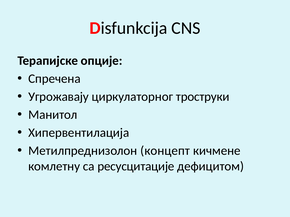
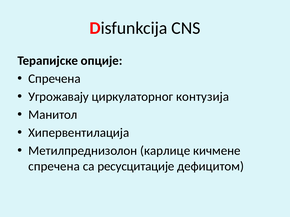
троструки: троструки -> контузија
концепт: концепт -> карлице
комлетну at (54, 167): комлетну -> спречена
